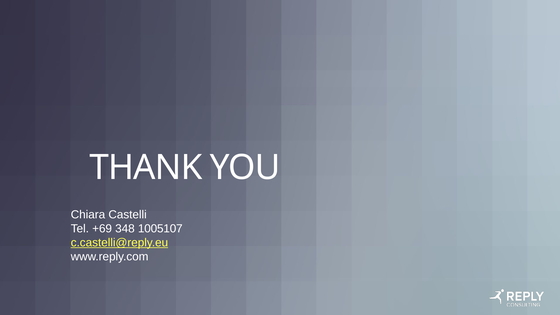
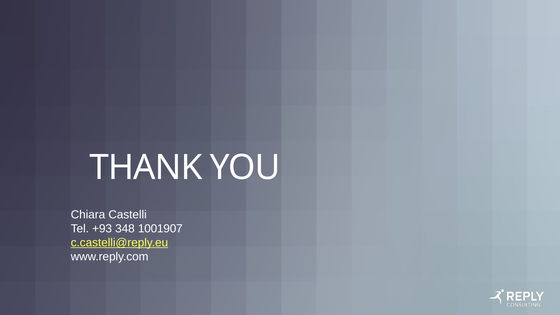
+69: +69 -> +93
1005107: 1005107 -> 1001907
